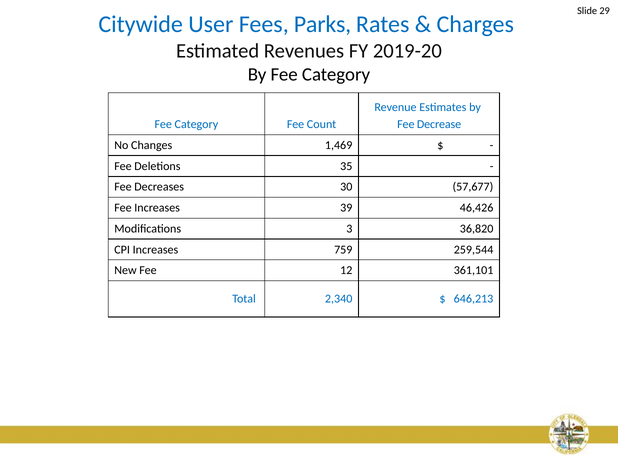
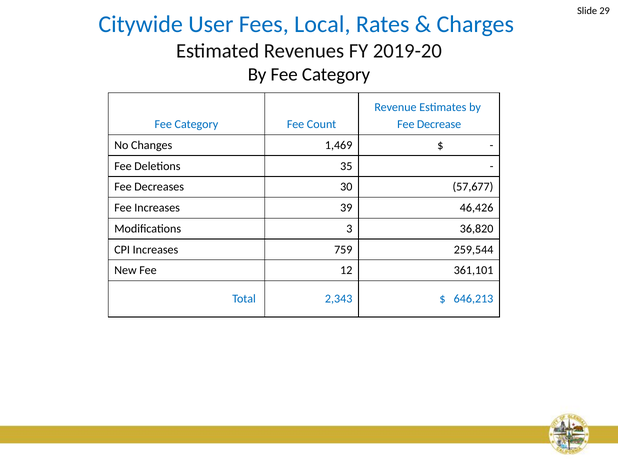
Parks: Parks -> Local
2,340: 2,340 -> 2,343
